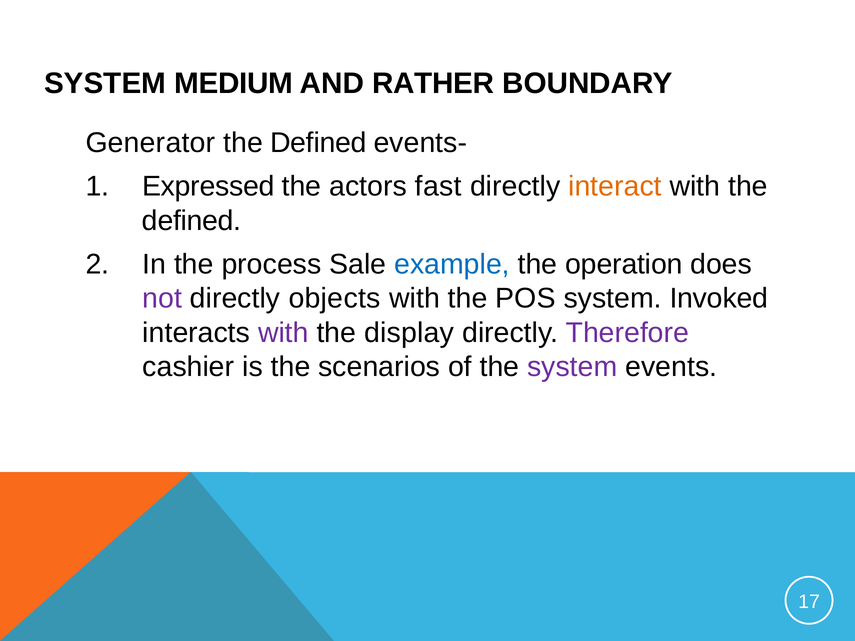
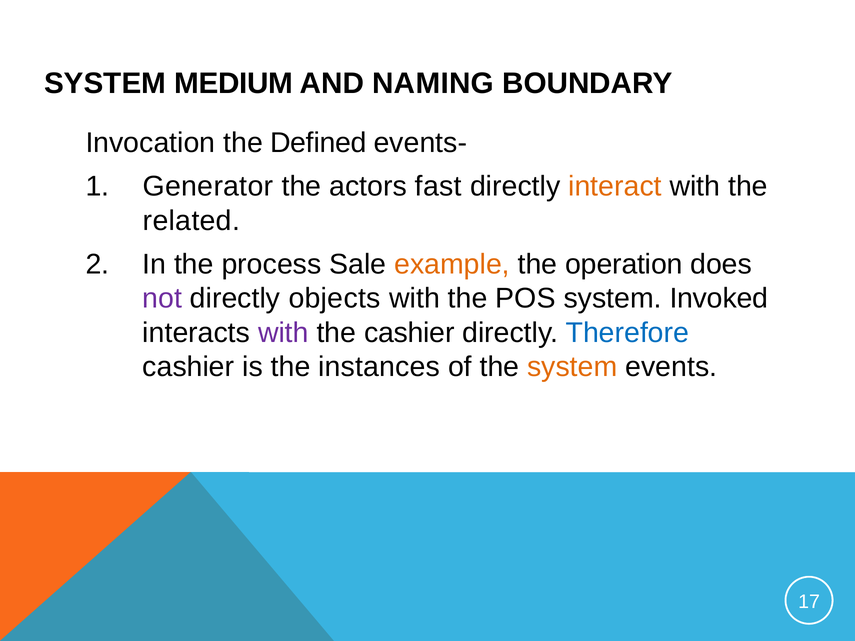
RATHER: RATHER -> NAMING
Generator: Generator -> Invocation
Expressed: Expressed -> Generator
defined at (192, 221): defined -> related
example colour: blue -> orange
the display: display -> cashier
Therefore colour: purple -> blue
scenarios: scenarios -> instances
system at (572, 367) colour: purple -> orange
